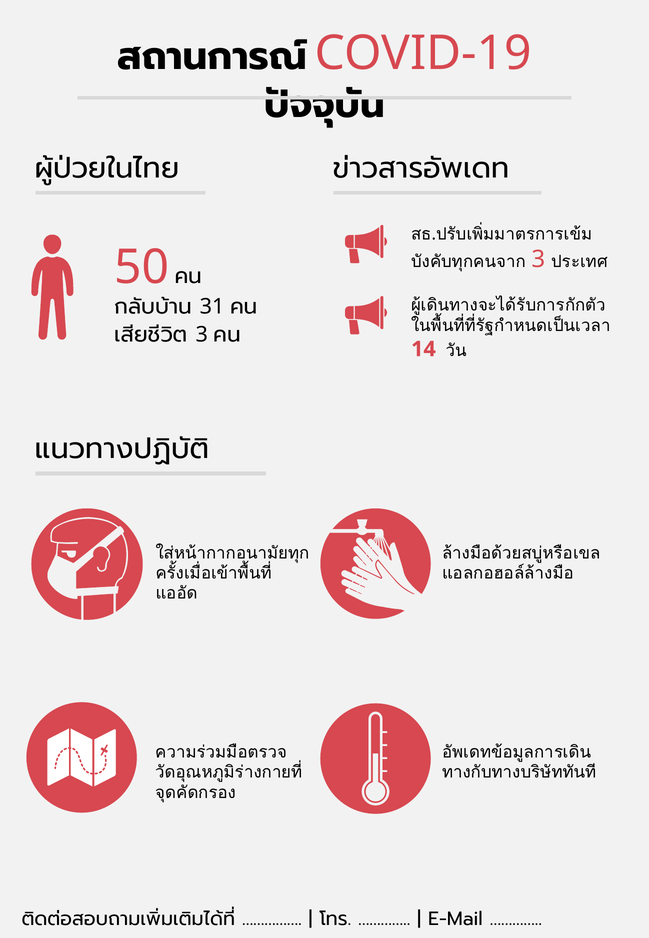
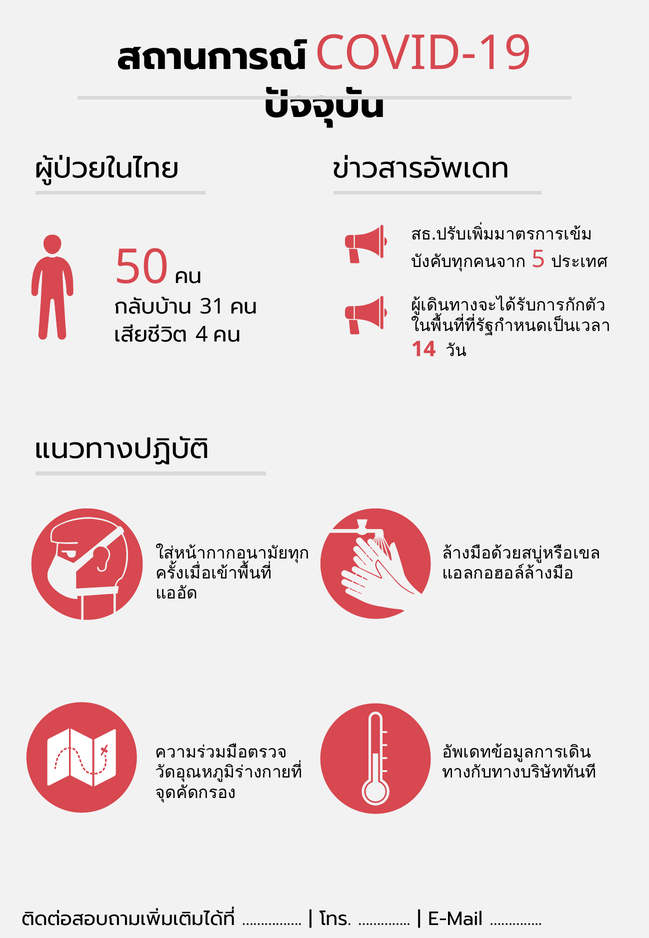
3 at (538, 259): 3 -> 5
3 at (202, 335): 3 -> 4
